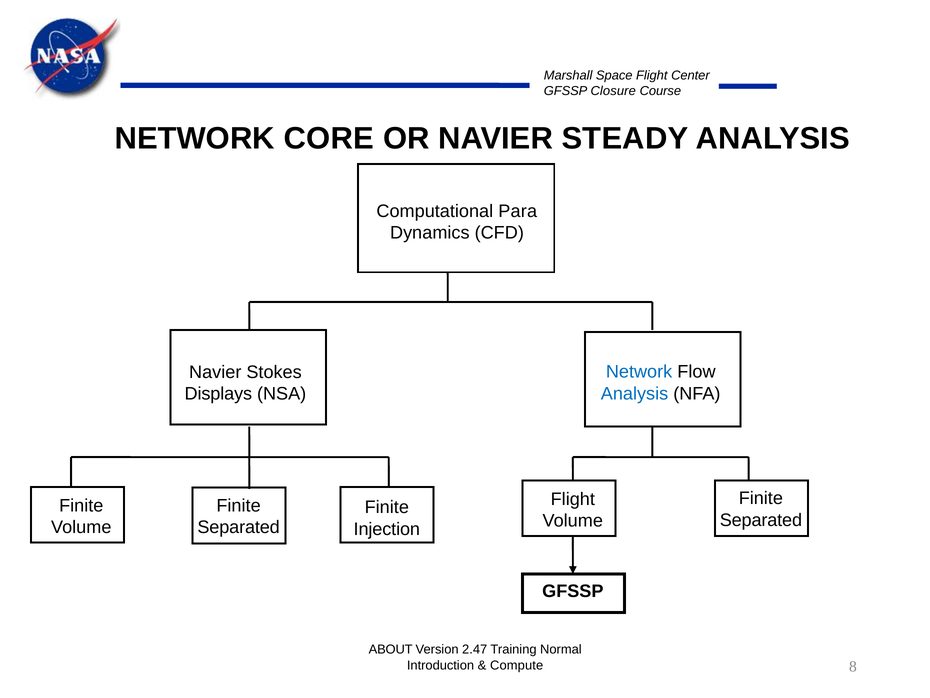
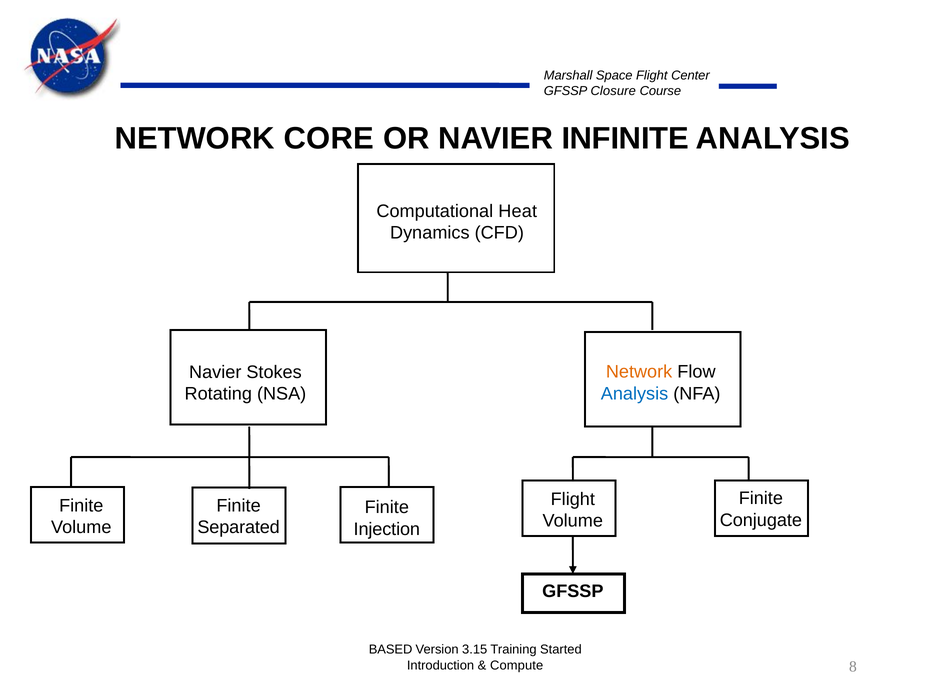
STEADY: STEADY -> INFINITE
Para: Para -> Heat
Network at (639, 372) colour: blue -> orange
Displays: Displays -> Rotating
Separated at (761, 520): Separated -> Conjugate
ABOUT: ABOUT -> BASED
2.47: 2.47 -> 3.15
Normal: Normal -> Started
